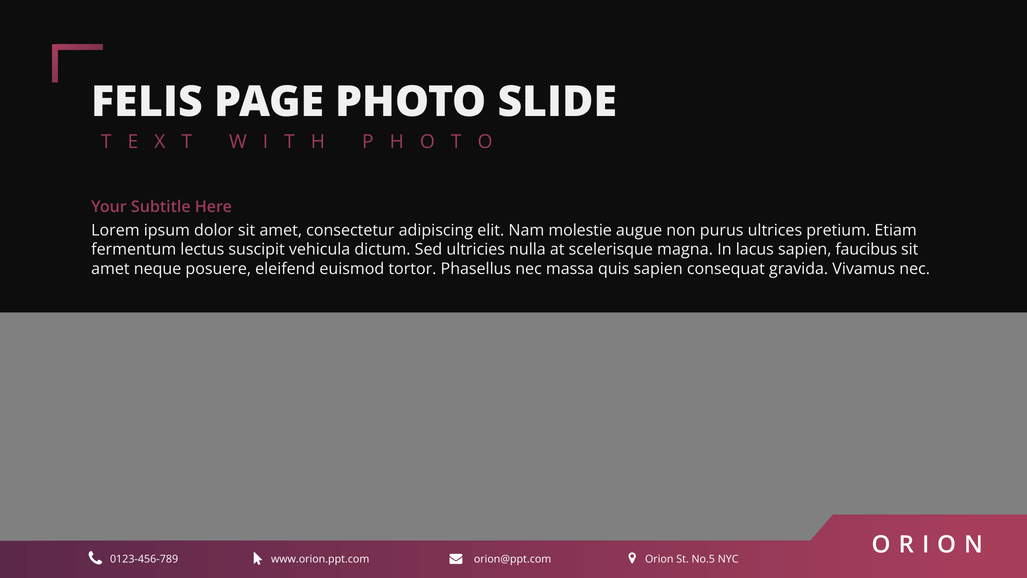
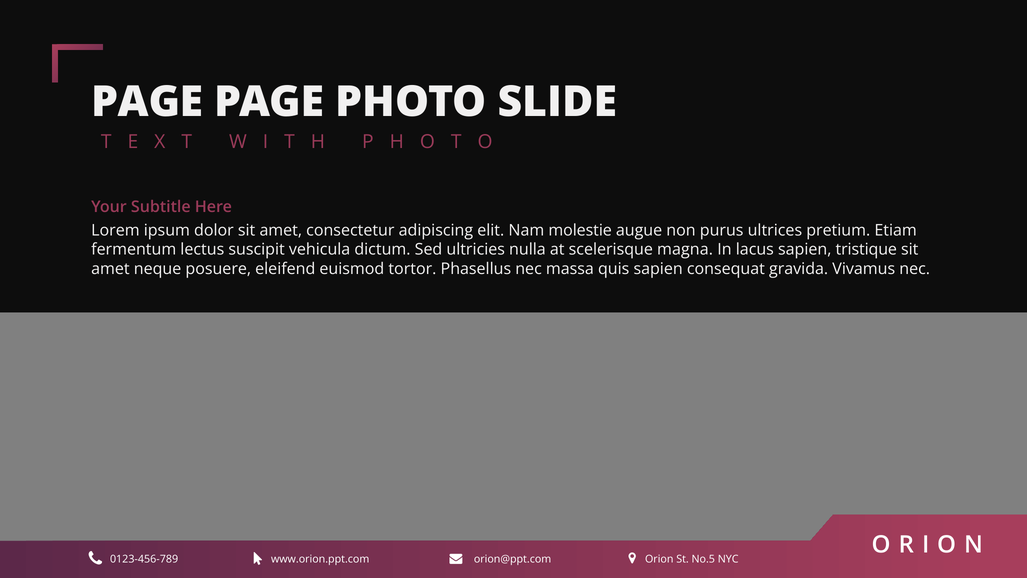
FELIS at (147, 102): FELIS -> PAGE
faucibus: faucibus -> tristique
